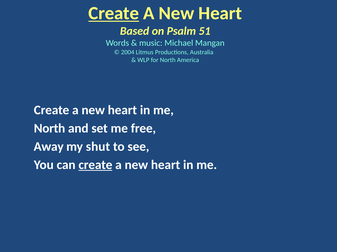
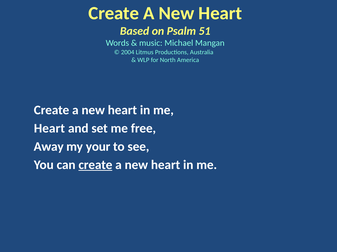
Create at (114, 13) underline: present -> none
North at (50, 129): North -> Heart
shut: shut -> your
